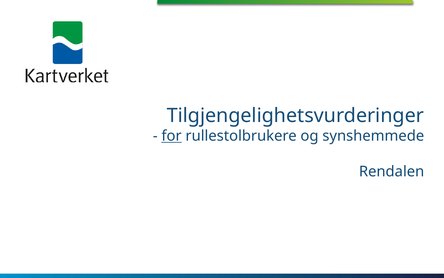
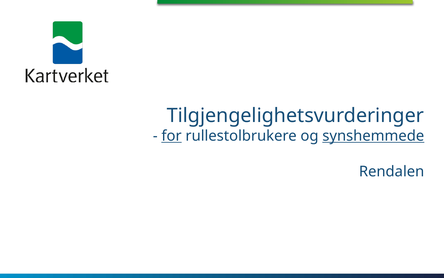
synshemmede underline: none -> present
